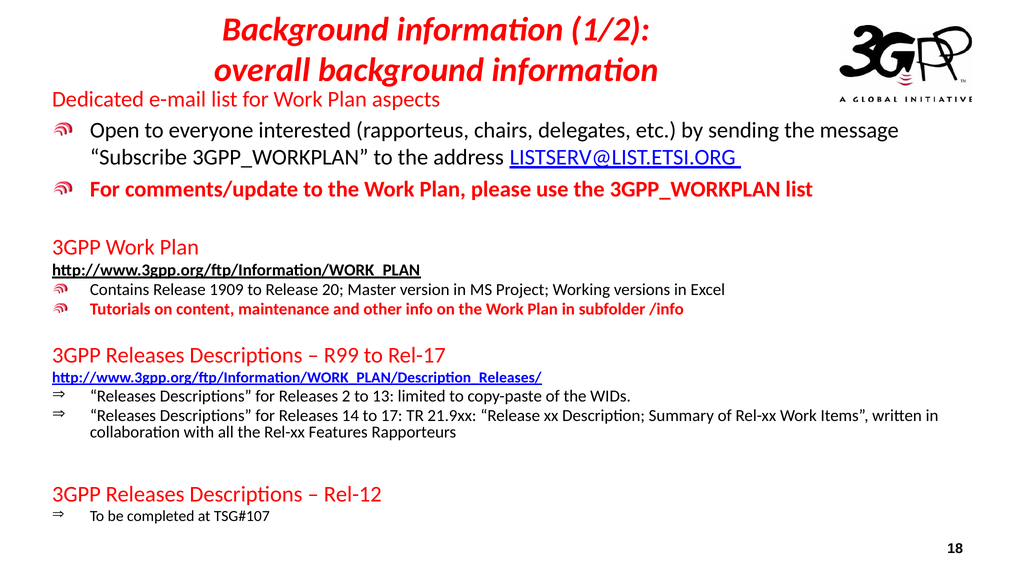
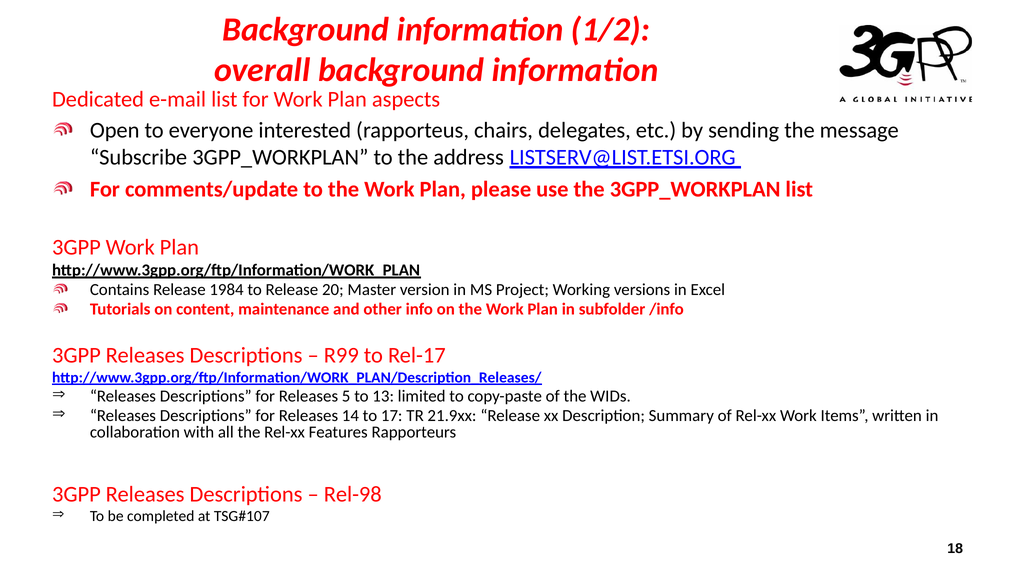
1909: 1909 -> 1984
2: 2 -> 5
Rel-12: Rel-12 -> Rel-98
